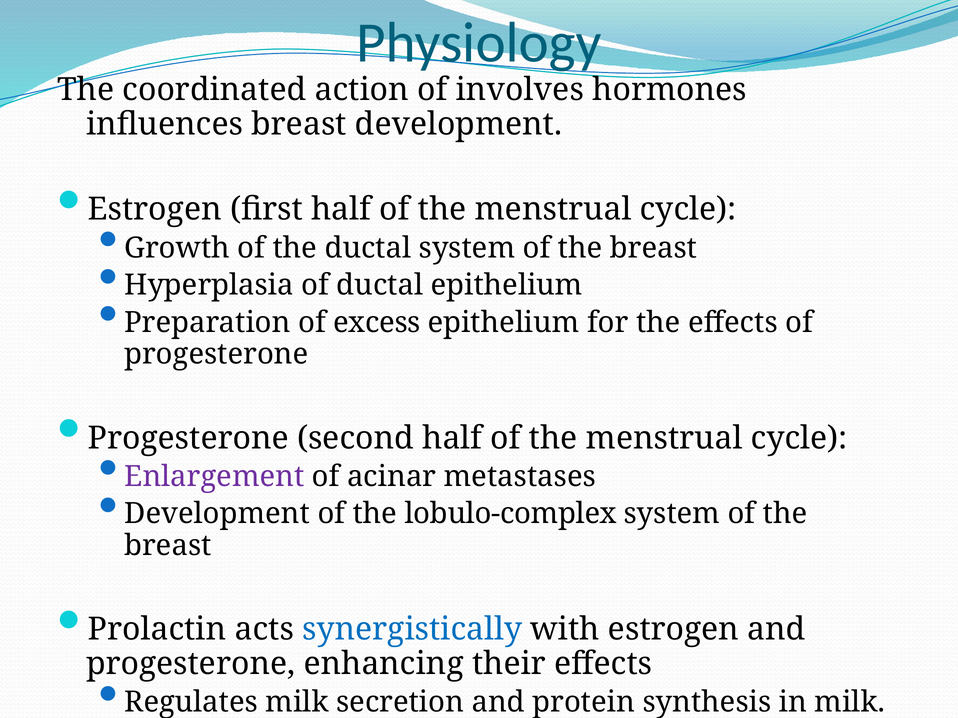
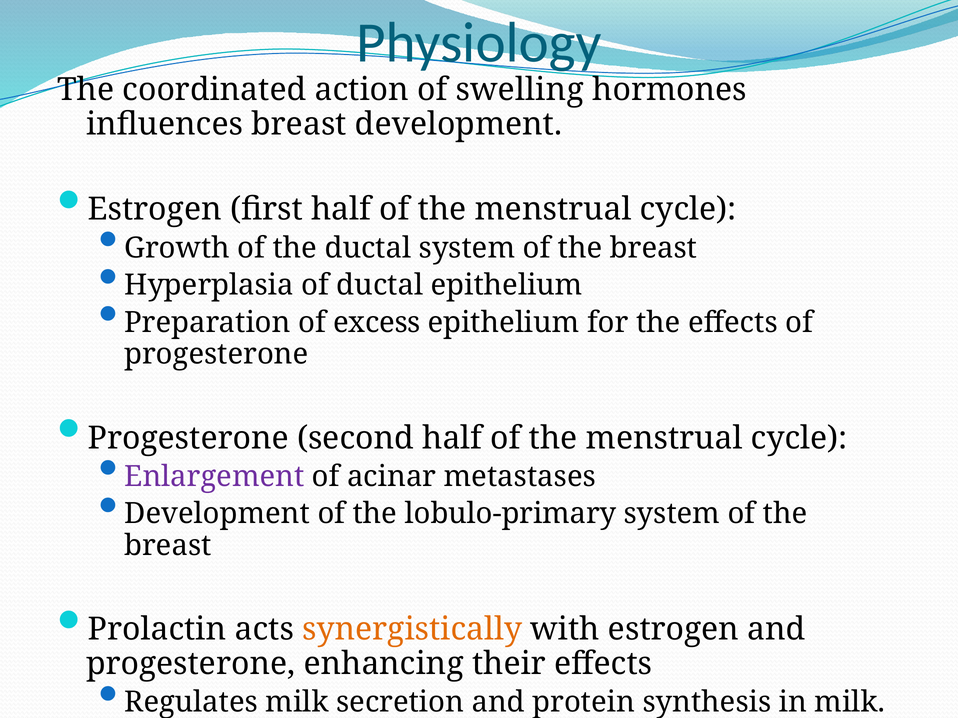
involves: involves -> swelling
lobulo-complex: lobulo-complex -> lobulo-primary
synergistically colour: blue -> orange
